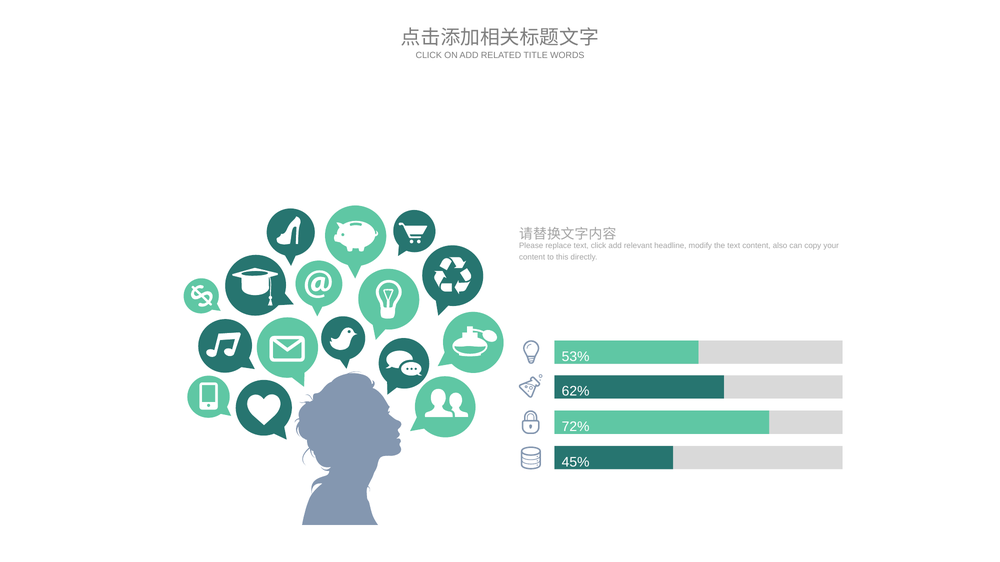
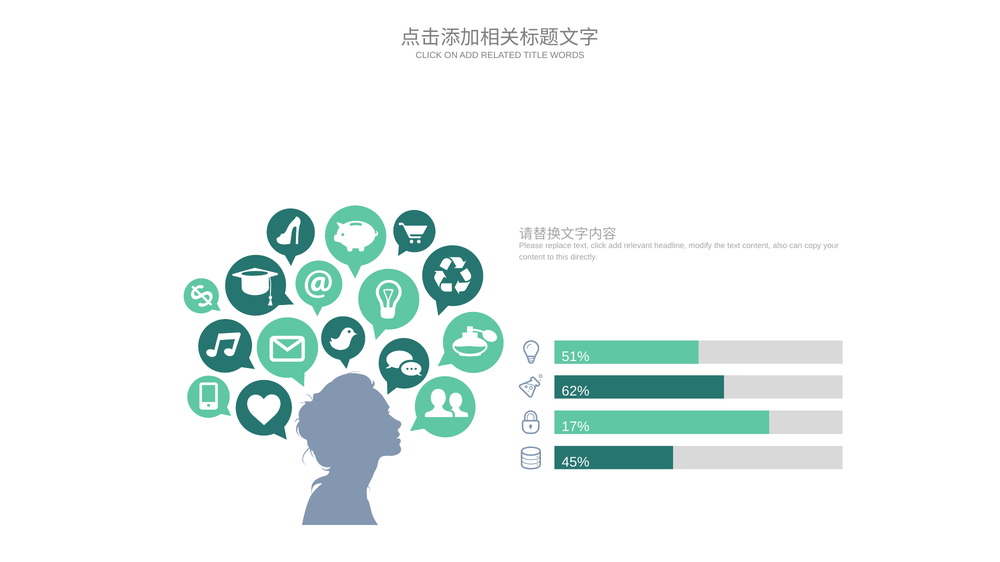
53%: 53% -> 51%
72%: 72% -> 17%
